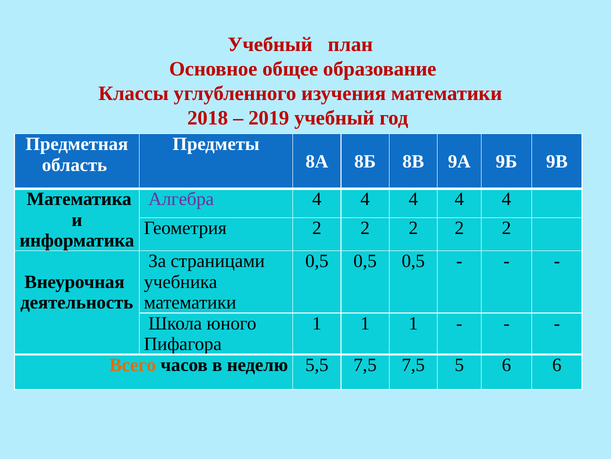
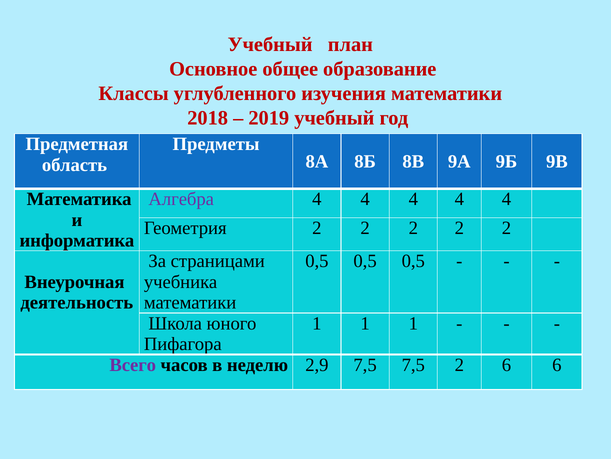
Всего colour: orange -> purple
5,5: 5,5 -> 2,9
7,5 5: 5 -> 2
